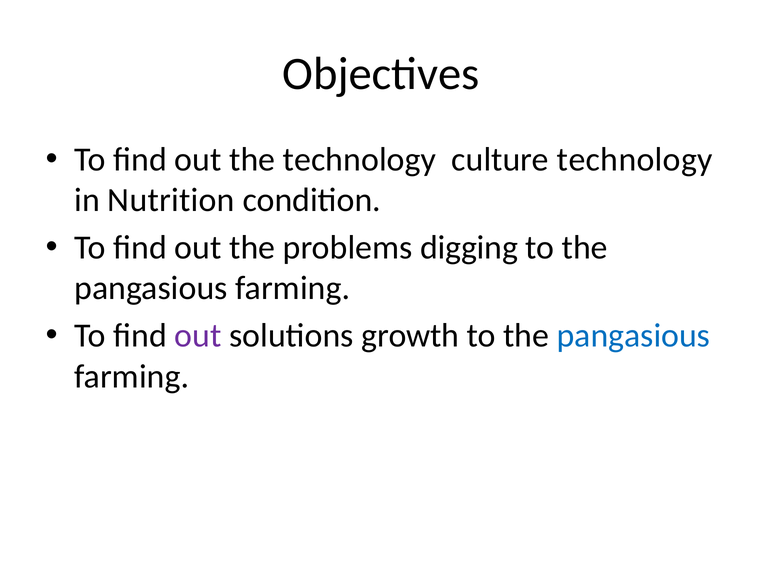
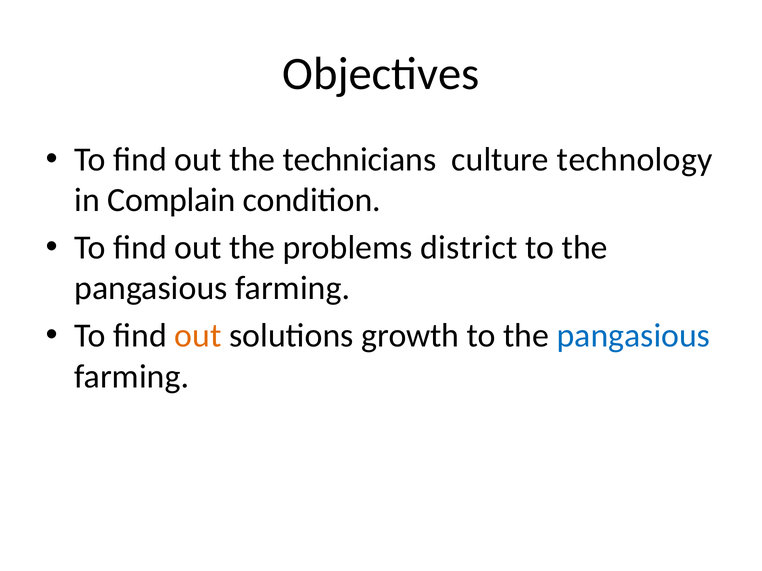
the technology: technology -> technicians
Nutrition: Nutrition -> Complain
digging: digging -> district
out at (198, 336) colour: purple -> orange
